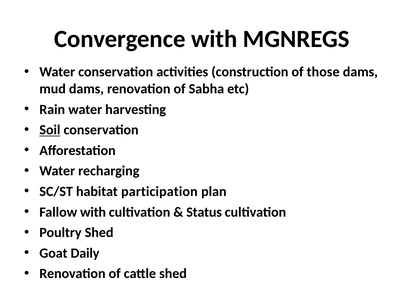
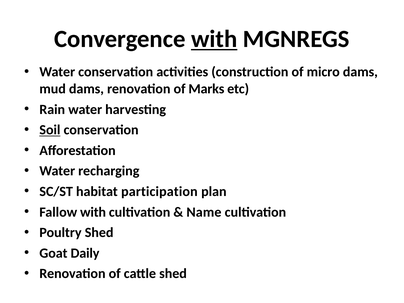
with at (214, 39) underline: none -> present
those: those -> micro
Sabha: Sabha -> Marks
Status: Status -> Name
